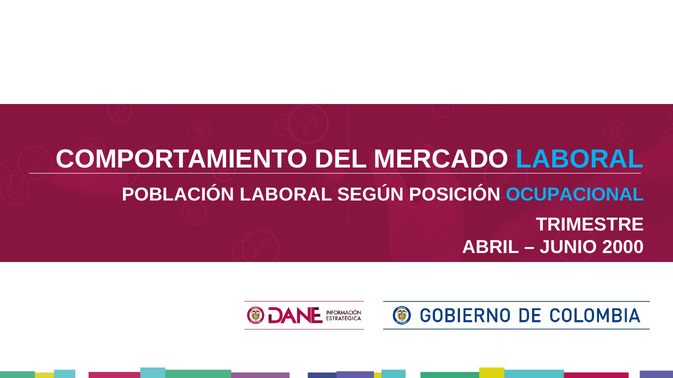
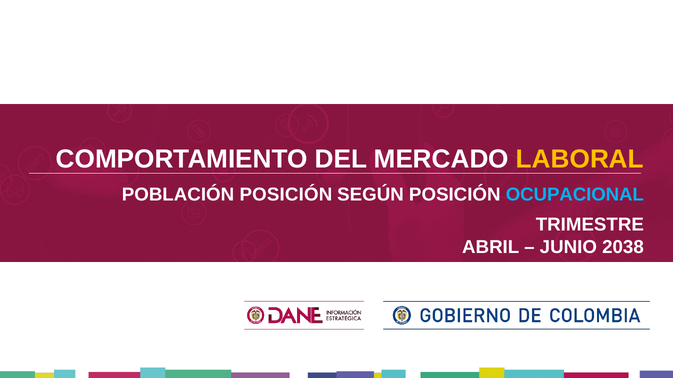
LABORAL at (580, 159) colour: light blue -> yellow
POBLACIÓN LABORAL: LABORAL -> POSICIÓN
2000: 2000 -> 2038
